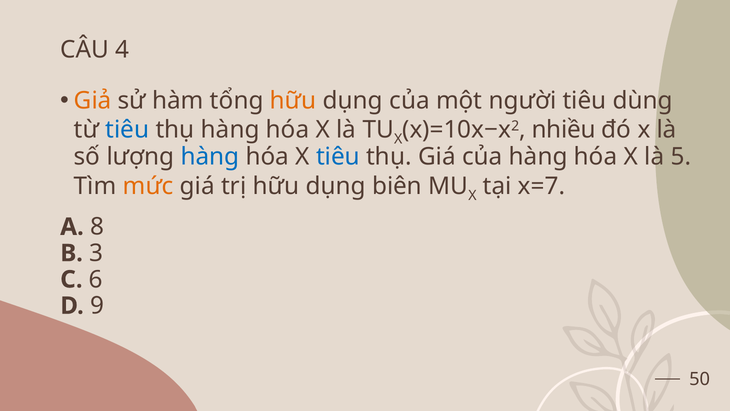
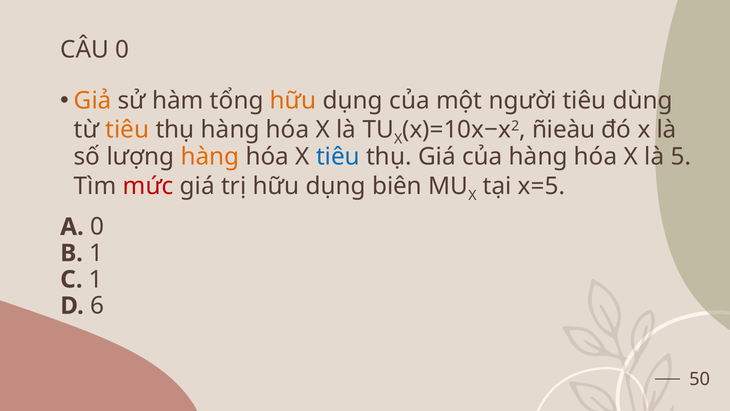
CÂU 4: 4 -> 0
tiêu at (127, 130) colour: blue -> orange
nhiều: nhiều -> ñieàu
hàng at (210, 157) colour: blue -> orange
mức colour: orange -> red
x=7: x=7 -> x=5
A 8: 8 -> 0
B 3: 3 -> 1
C 6: 6 -> 1
9: 9 -> 6
